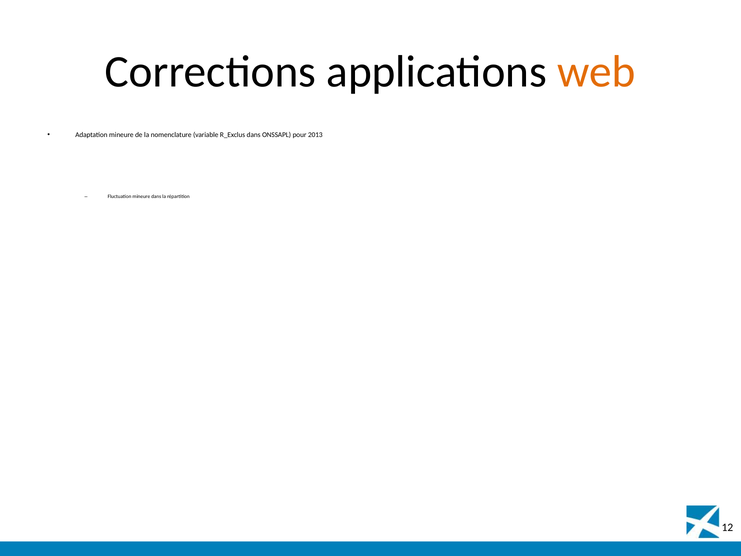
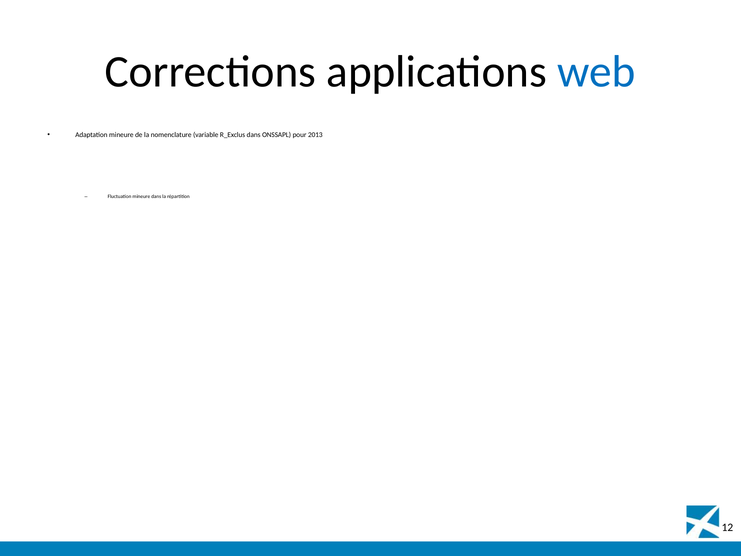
web colour: orange -> blue
